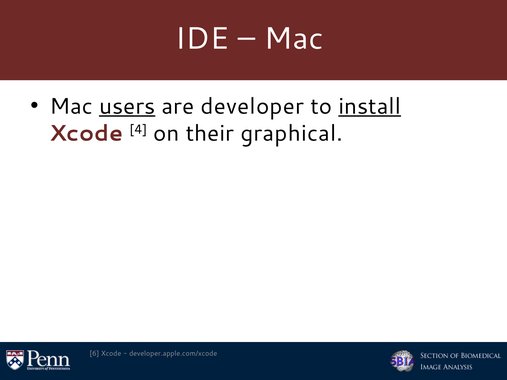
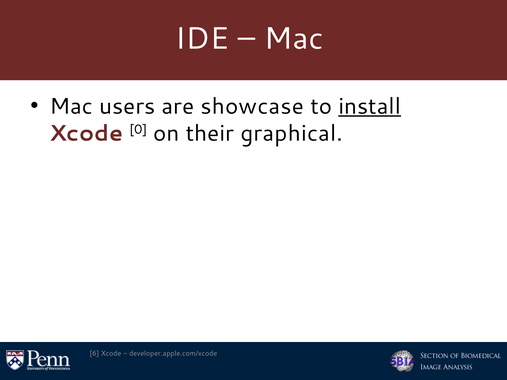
users underline: present -> none
developer: developer -> showcase
4: 4 -> 0
